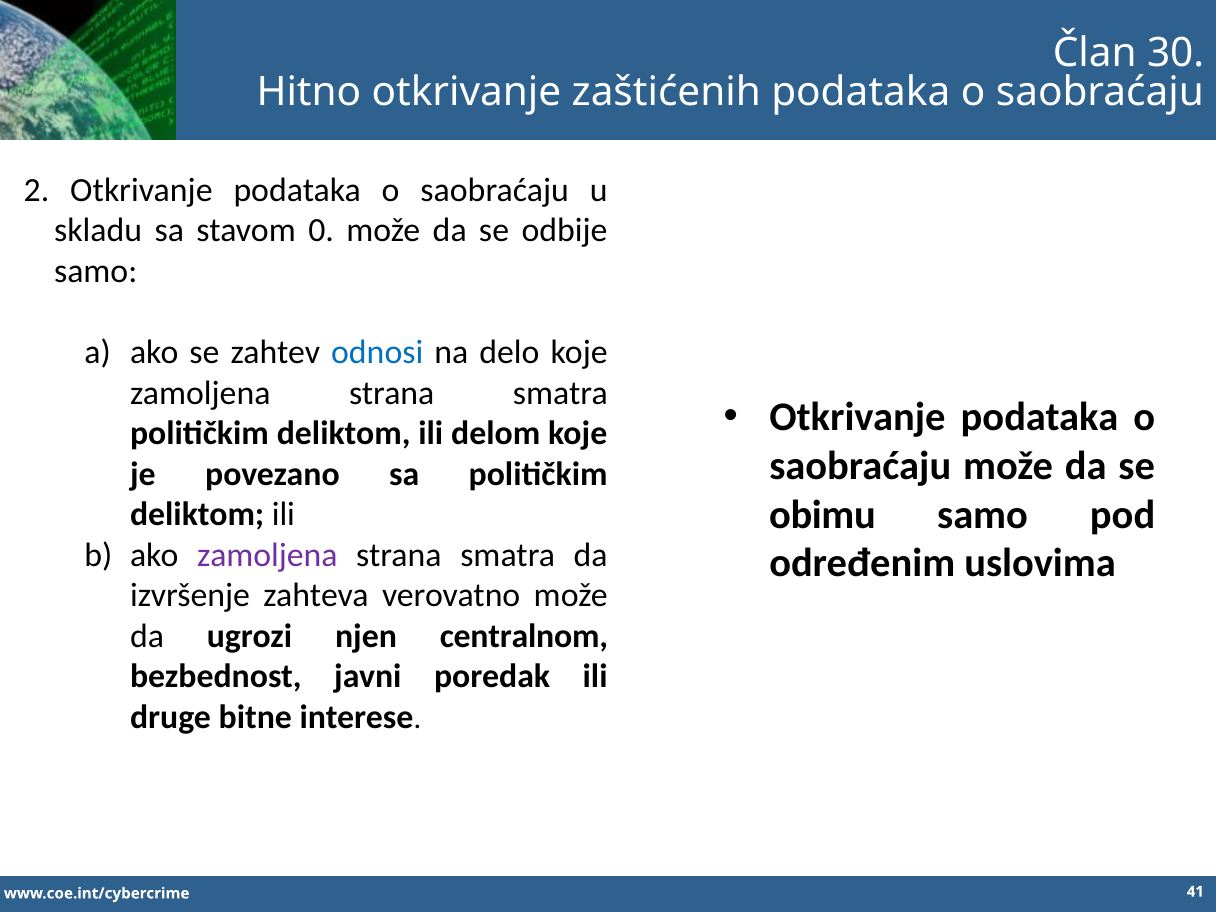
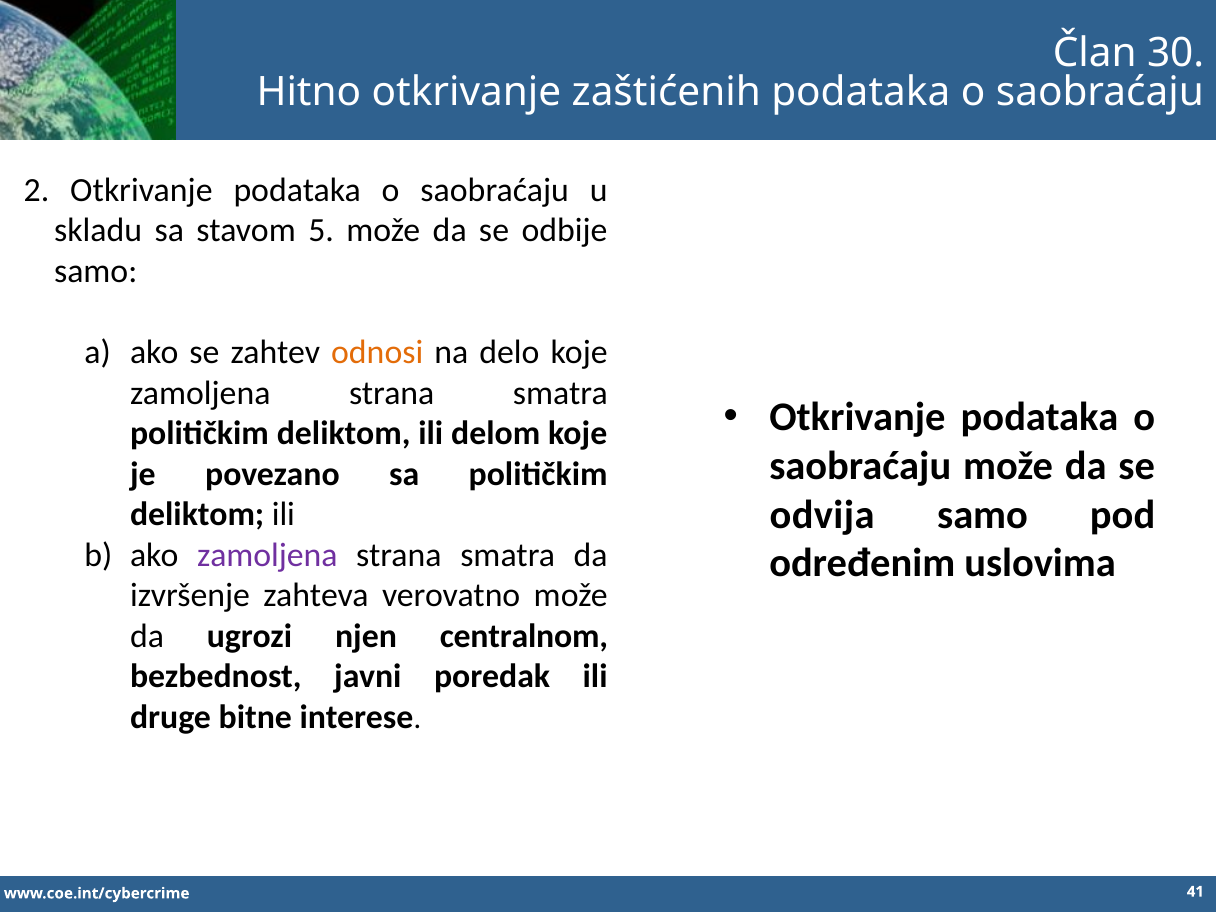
0: 0 -> 5
odnosi colour: blue -> orange
obimu: obimu -> odvija
